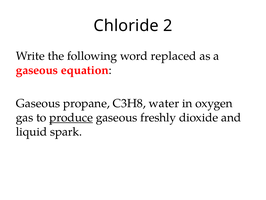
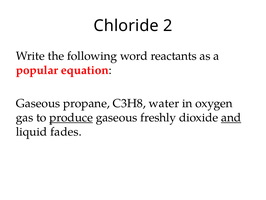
replaced: replaced -> reactants
gaseous at (37, 70): gaseous -> popular
and underline: none -> present
spark: spark -> fades
